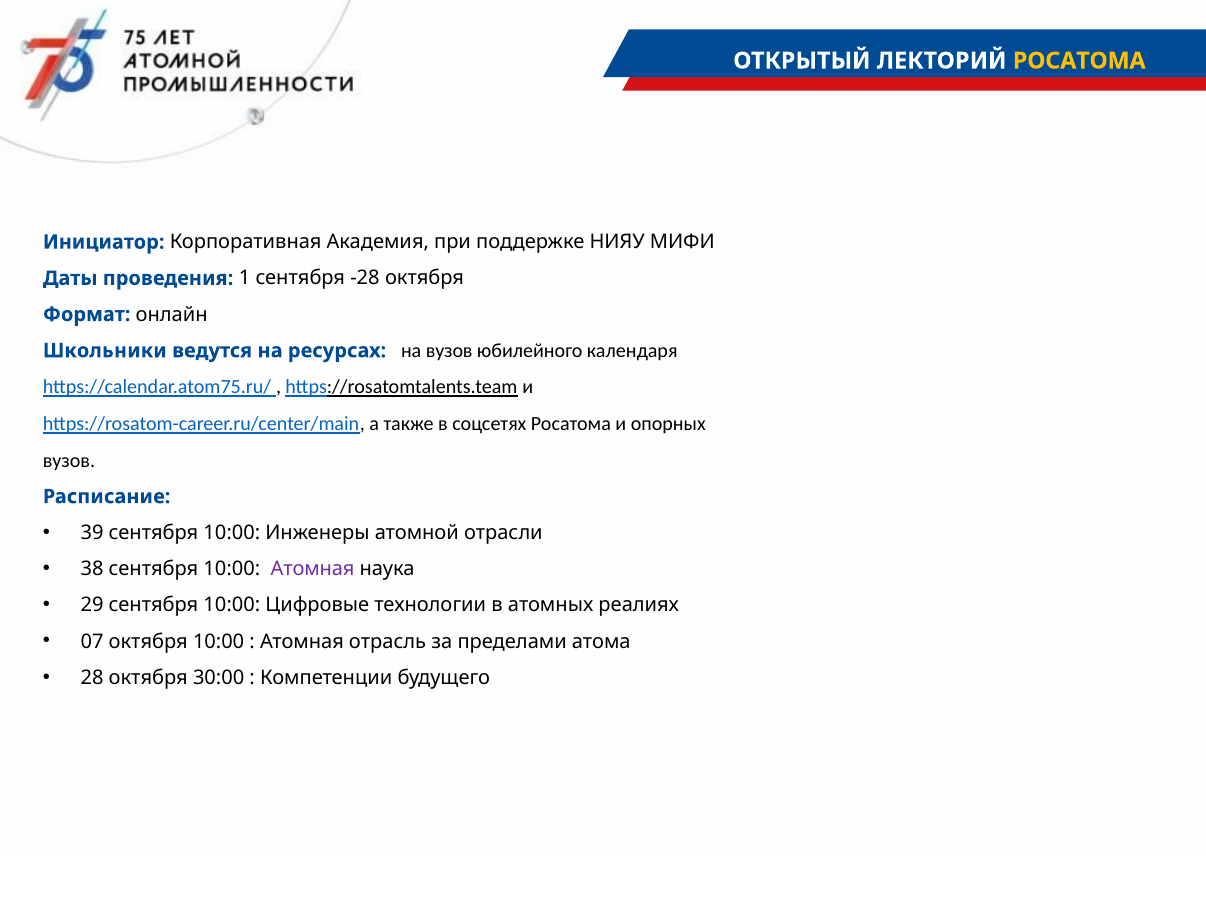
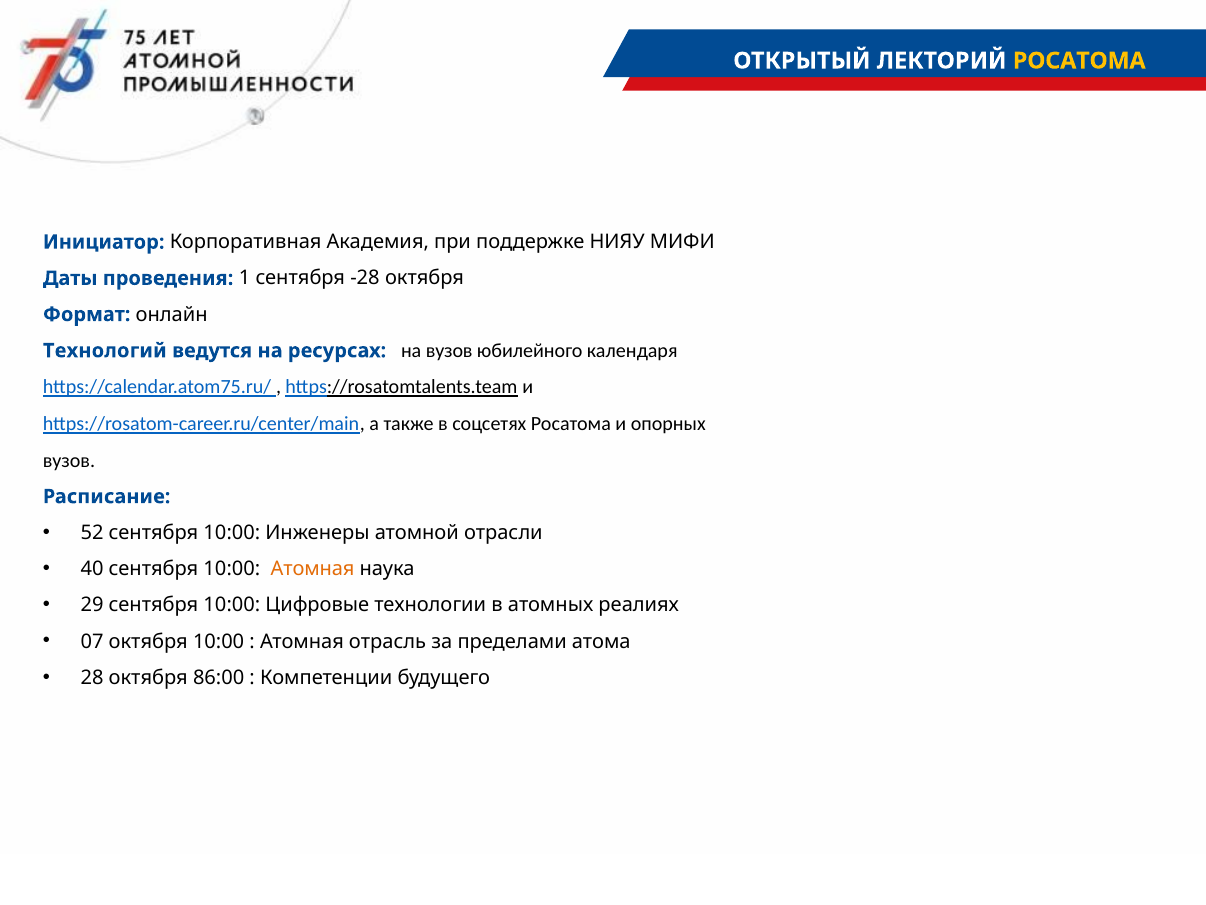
Школьники: Школьники -> Технологий
39: 39 -> 52
38: 38 -> 40
Атомная at (313, 569) colour: purple -> orange
30:00: 30:00 -> 86:00
